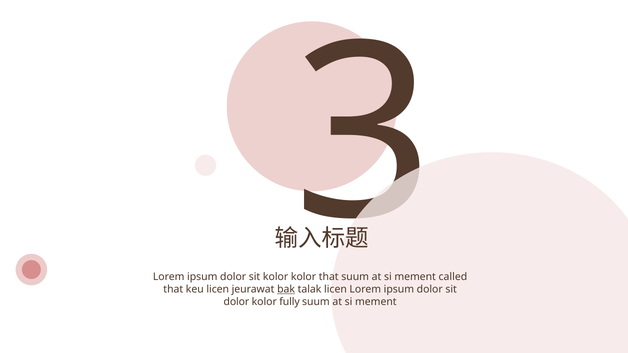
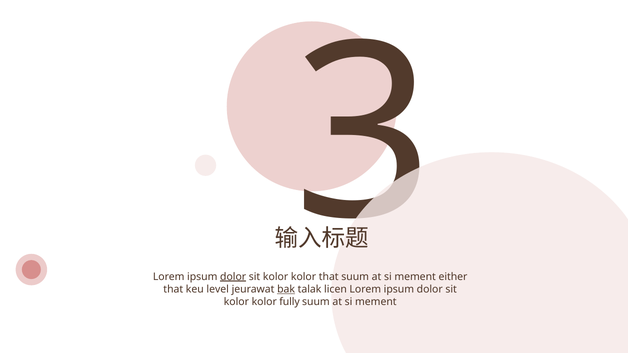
dolor at (233, 277) underline: none -> present
called: called -> either
keu licen: licen -> level
dolor at (236, 302): dolor -> kolor
